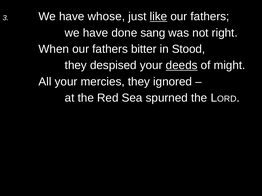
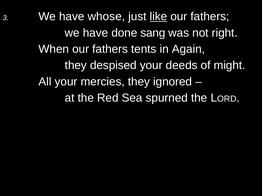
bitter: bitter -> tents
Stood: Stood -> Again
deeds underline: present -> none
